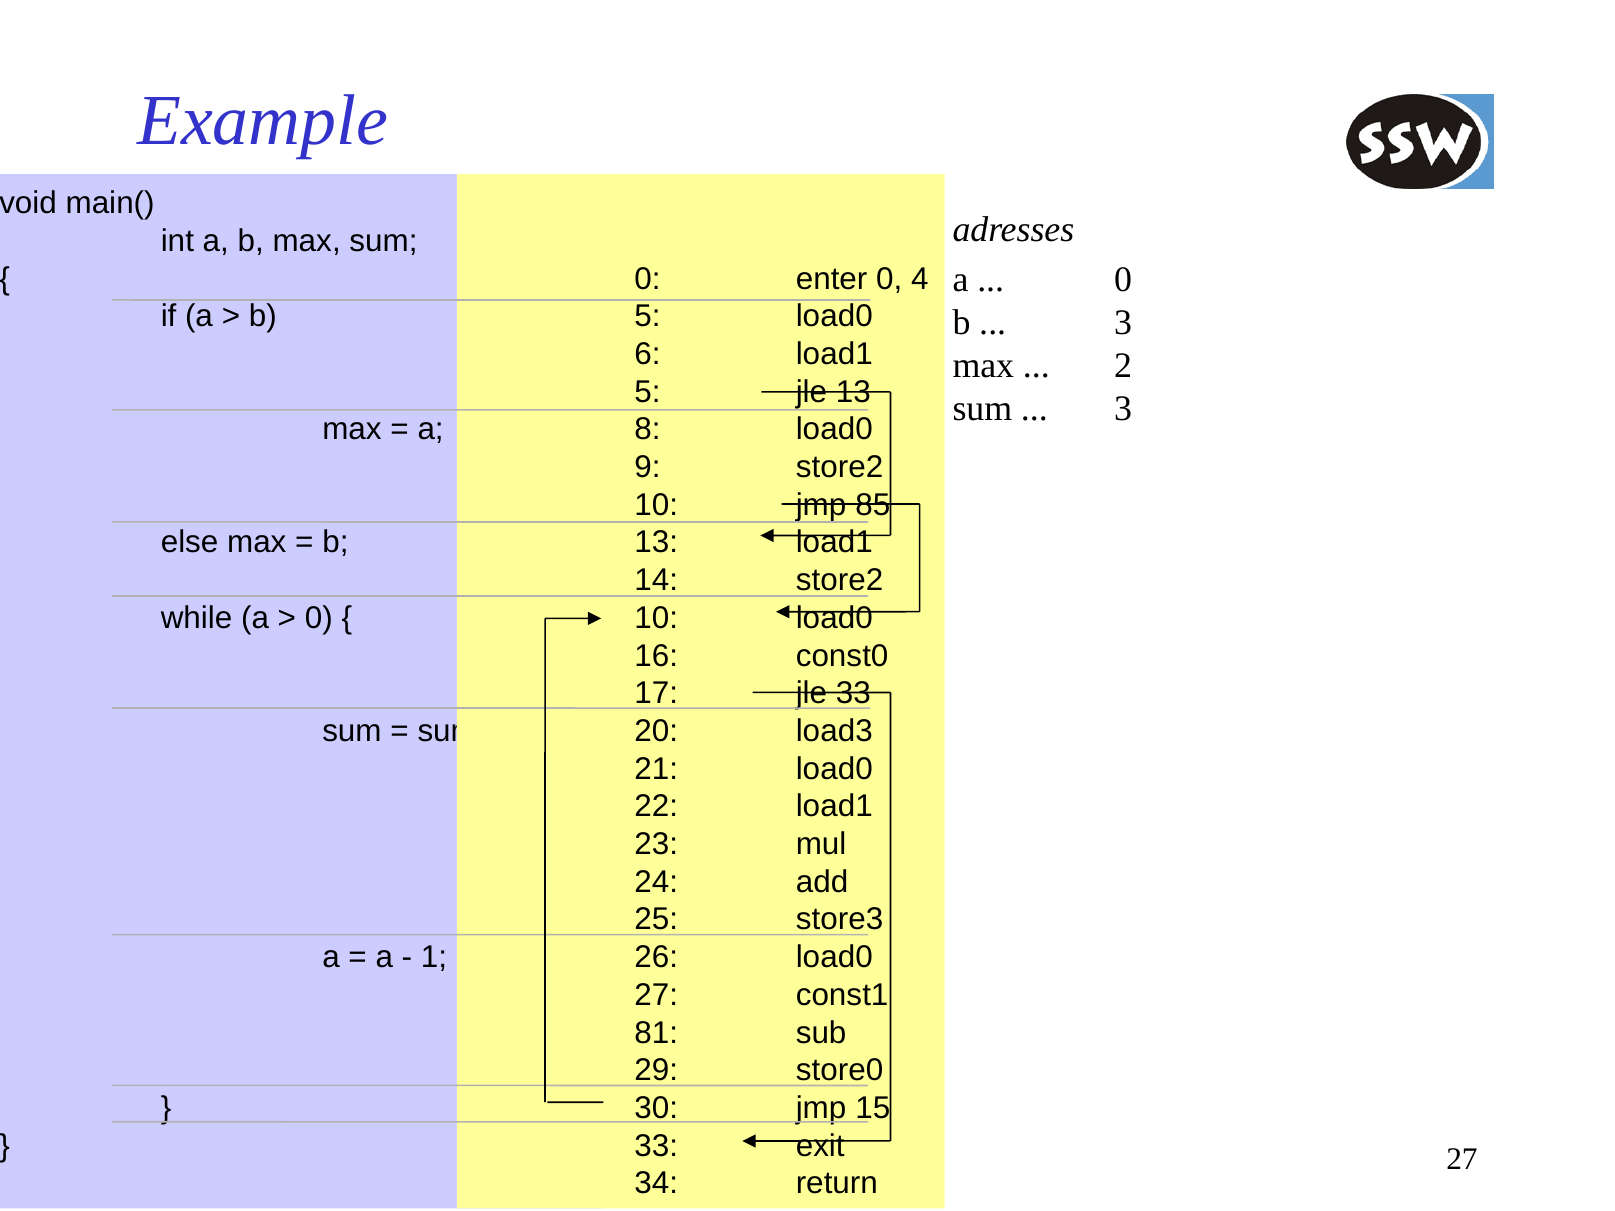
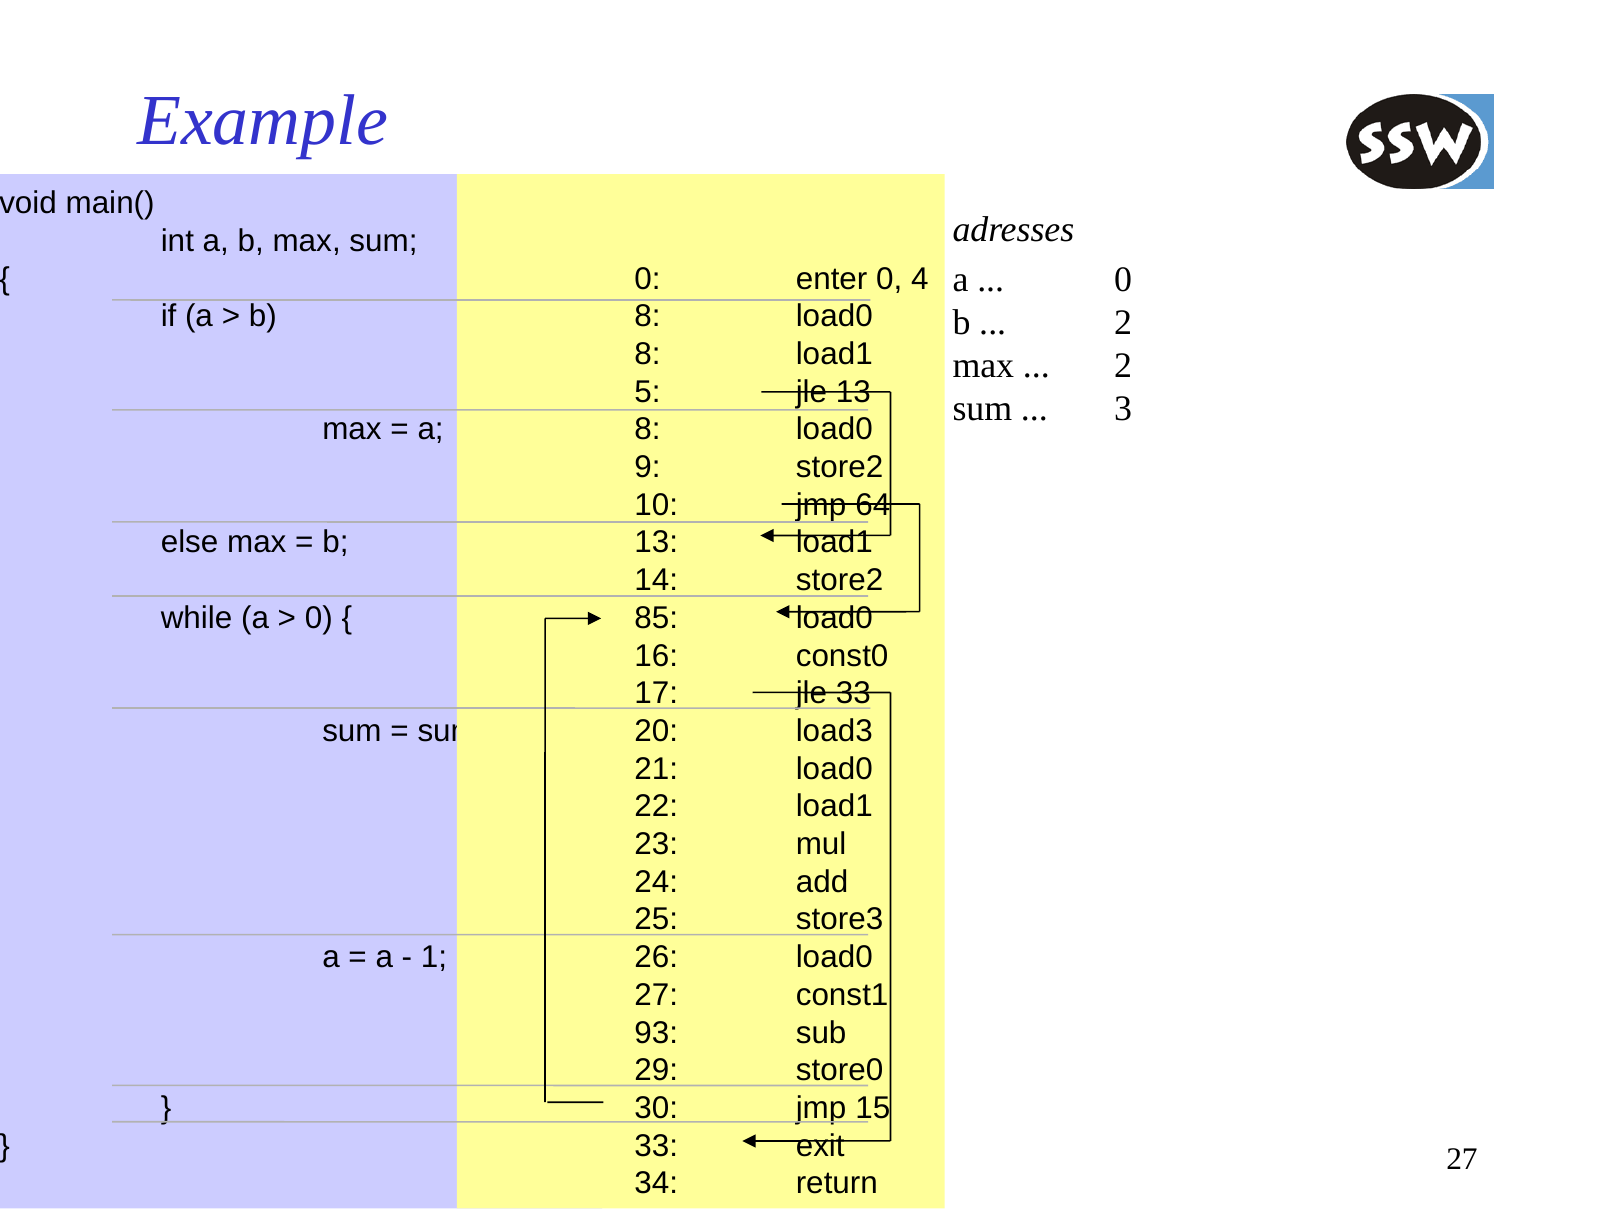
5 at (647, 317): 5 -> 8
3 at (1123, 323): 3 -> 2
6 at (647, 354): 6 -> 8
85: 85 -> 64
10 at (656, 618): 10 -> 85
81: 81 -> 93
